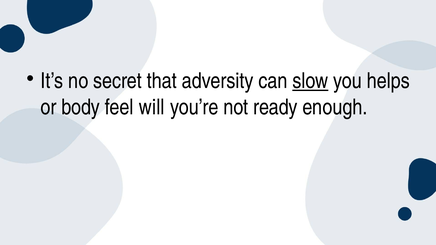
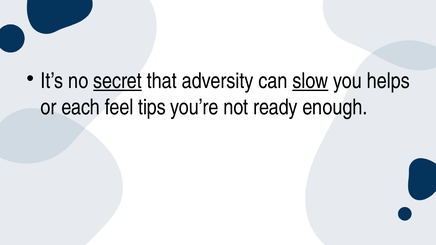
secret underline: none -> present
body: body -> each
will: will -> tips
